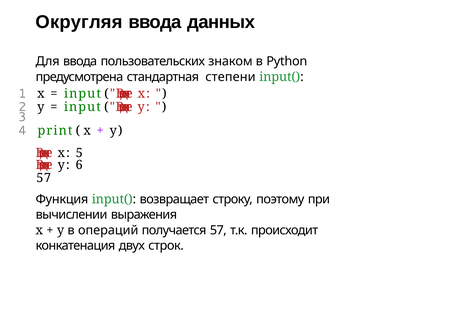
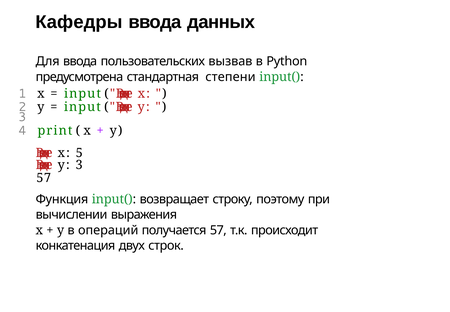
Округляя: Округляя -> Кафедры
знаком: знаком -> вызвав
y 6: 6 -> 3
